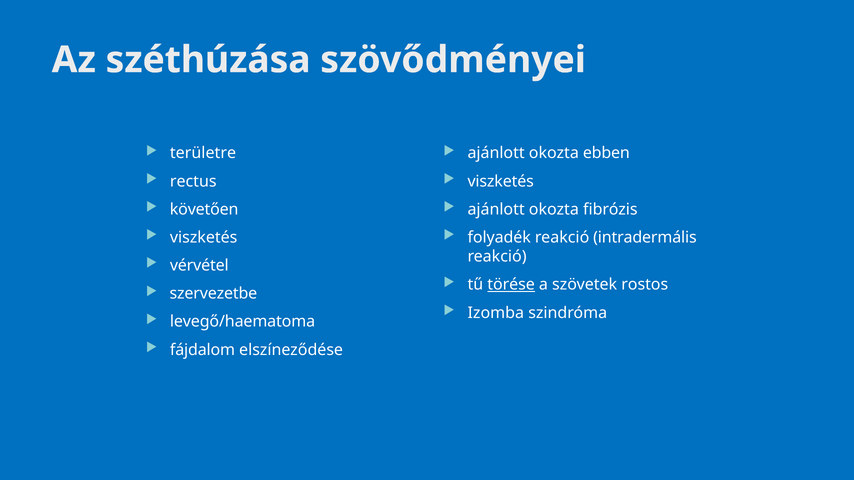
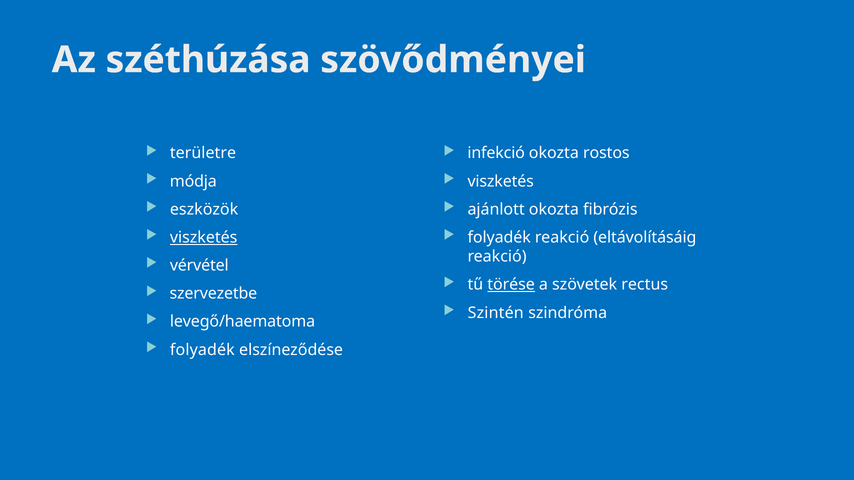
ajánlott at (496, 153): ajánlott -> infekció
ebben: ebben -> rostos
rectus: rectus -> módja
követően: követően -> eszközök
viszketés at (204, 238) underline: none -> present
intradermális: intradermális -> eltávolításáig
rostos: rostos -> rectus
Izomba: Izomba -> Szintén
fájdalom at (203, 350): fájdalom -> folyadék
